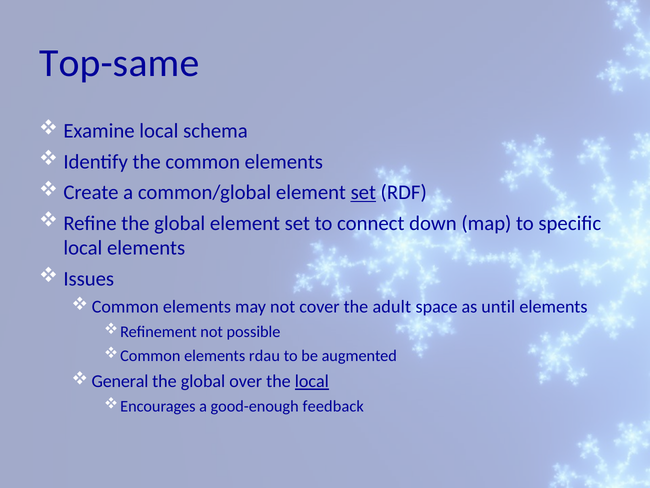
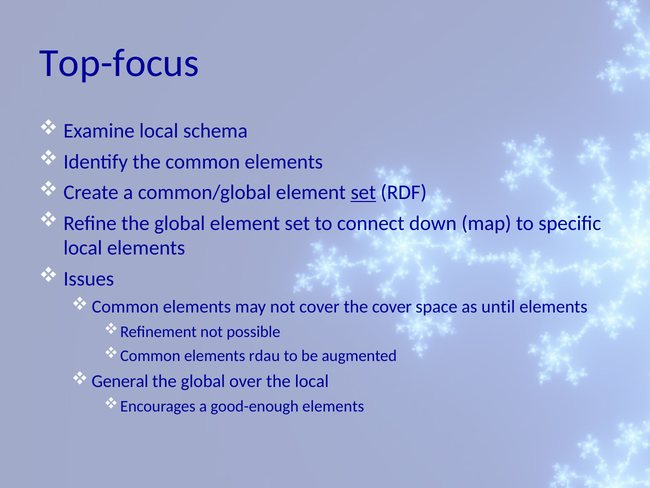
Top-same: Top-same -> Top-focus
the adult: adult -> cover
local at (312, 381) underline: present -> none
good-enough feedback: feedback -> elements
